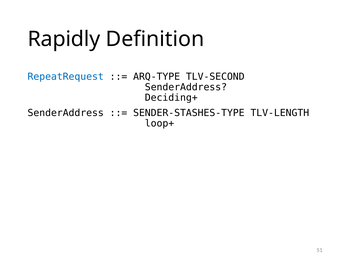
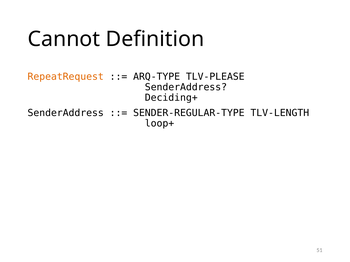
Rapidly: Rapidly -> Cannot
RepeatRequest colour: blue -> orange
TLV-SECOND: TLV-SECOND -> TLV-PLEASE
SENDER-STASHES-TYPE: SENDER-STASHES-TYPE -> SENDER-REGULAR-TYPE
